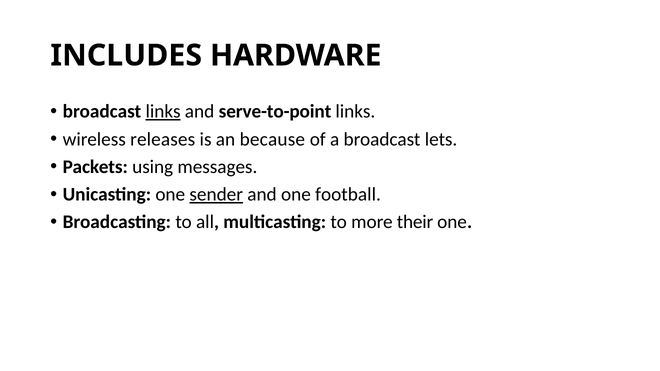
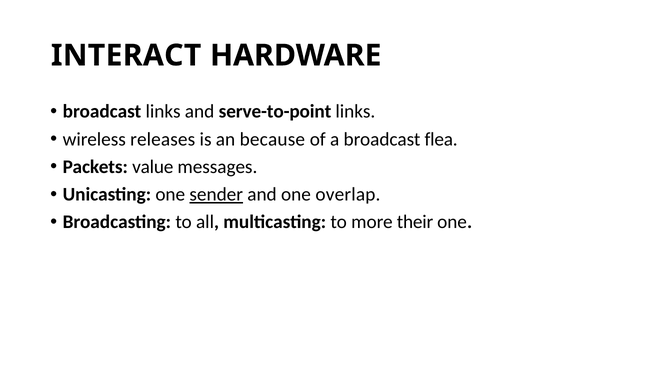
INCLUDES: INCLUDES -> INTERACT
links at (163, 112) underline: present -> none
lets: lets -> flea
using: using -> value
football: football -> overlap
